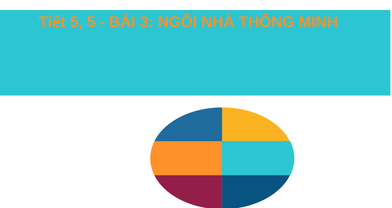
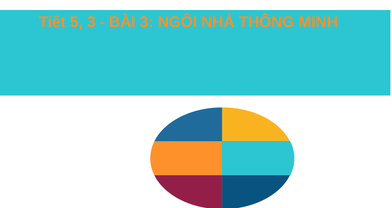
5 5: 5 -> 3
